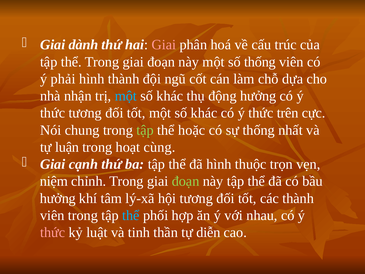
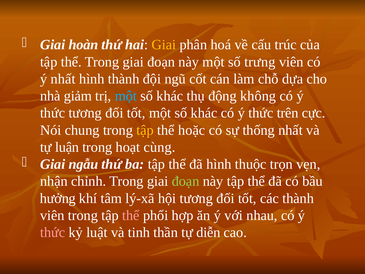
dành: dành -> hoàn
Giai at (164, 45) colour: pink -> yellow
số thống: thống -> trưng
ý phải: phải -> nhất
nhận: nhận -> giảm
động hưởng: hưởng -> không
tập at (145, 130) colour: light green -> yellow
cạnh: cạnh -> ngẫu
niệm: niệm -> nhận
thể at (131, 215) colour: light blue -> pink
